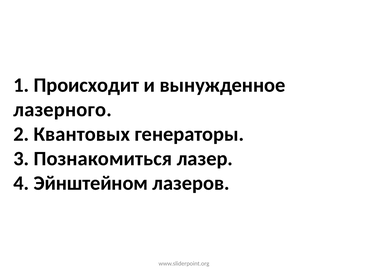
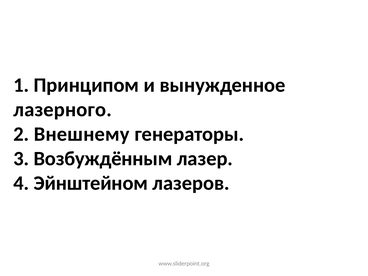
Происходит: Происходит -> Принципом
Квантовых: Квантовых -> Внешнему
Познакомиться: Познакомиться -> Возбуждённым
